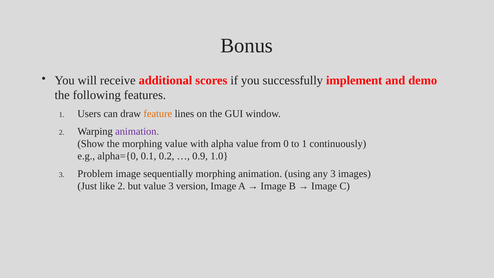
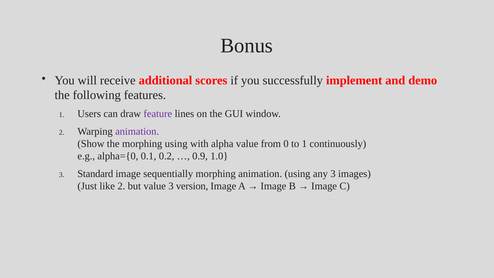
feature colour: orange -> purple
morphing value: value -> using
Problem: Problem -> Standard
